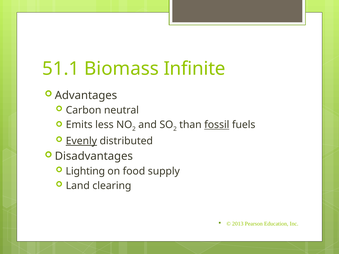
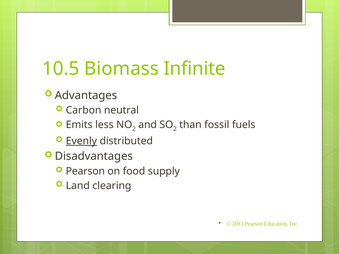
51.1: 51.1 -> 10.5
fossil underline: present -> none
Lighting at (85, 171): Lighting -> Pearson
